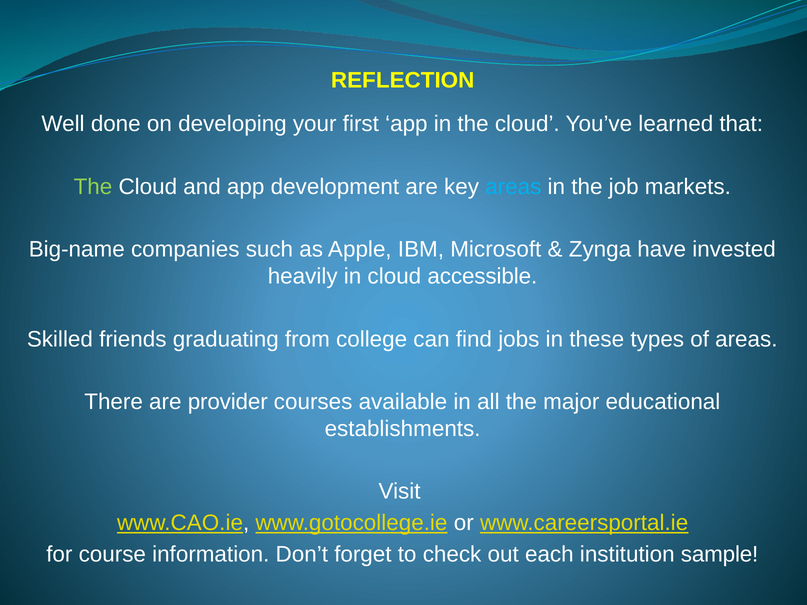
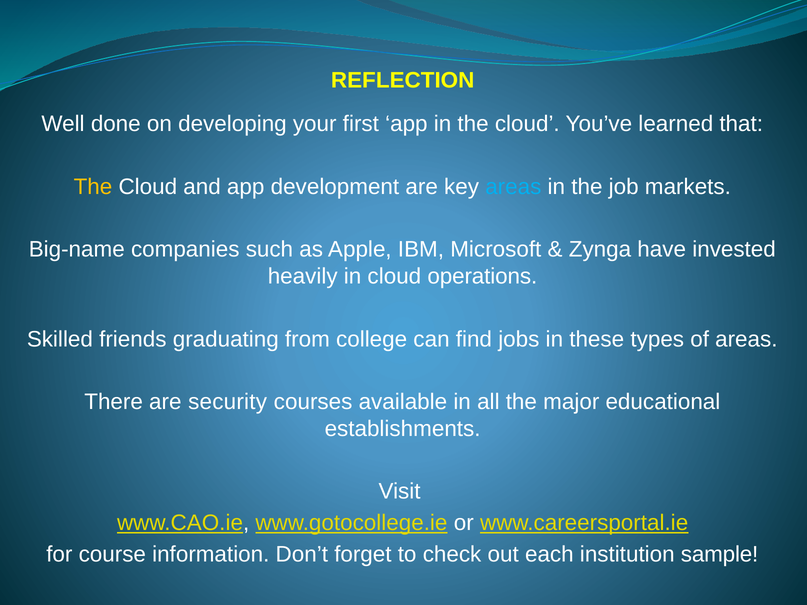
The at (93, 187) colour: light green -> yellow
accessible: accessible -> operations
provider: provider -> security
